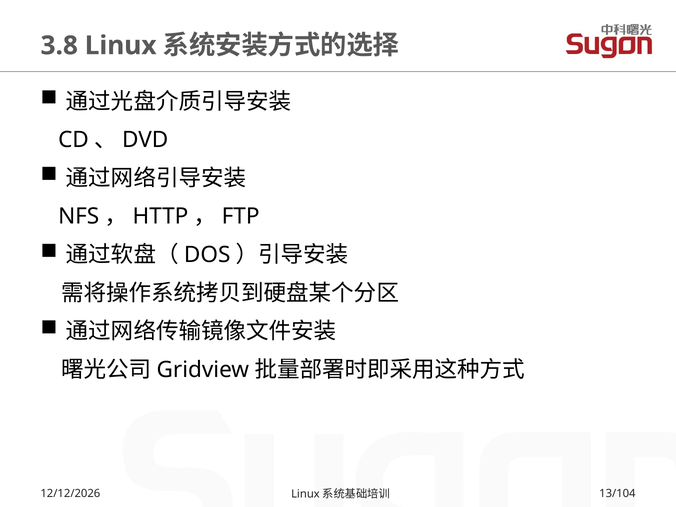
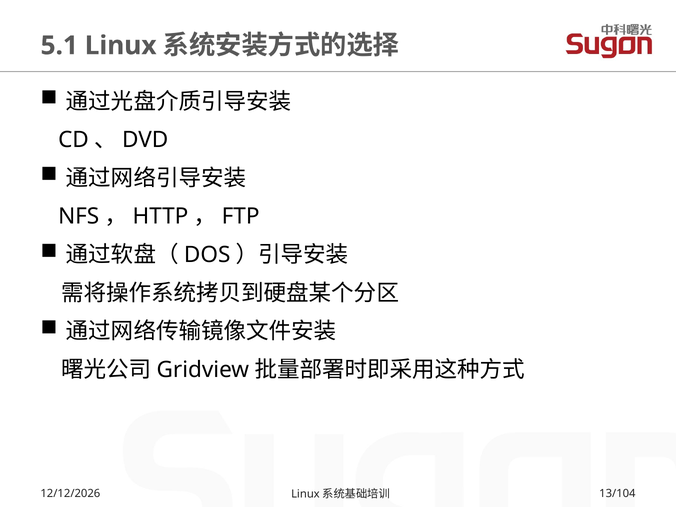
3.8: 3.8 -> 5.1
